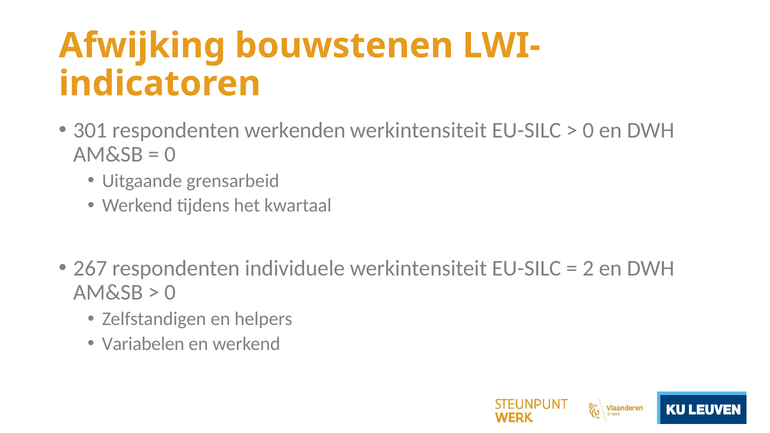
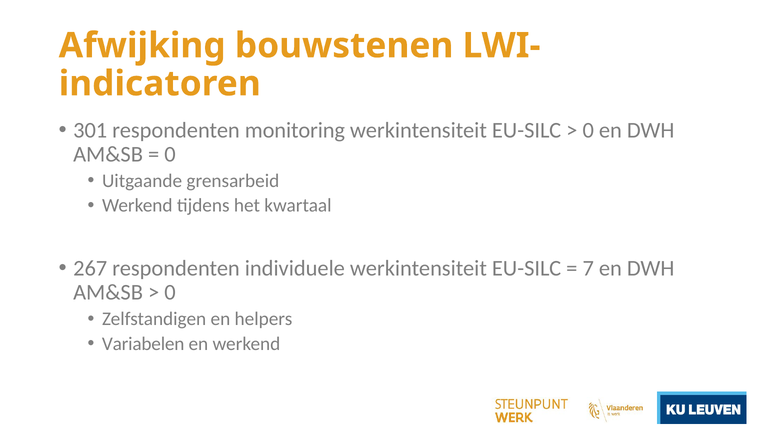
werkenden: werkenden -> monitoring
2: 2 -> 7
